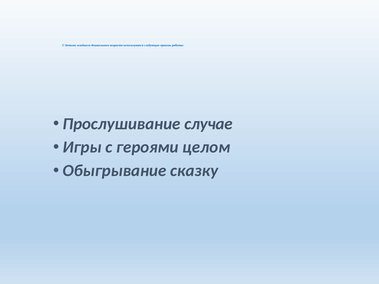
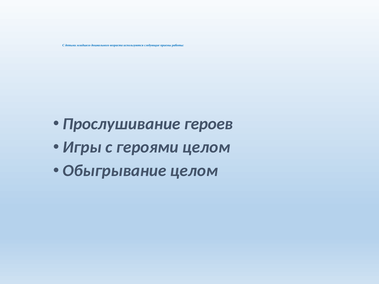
случае: случае -> героев
Обыгрывание сказку: сказку -> целом
